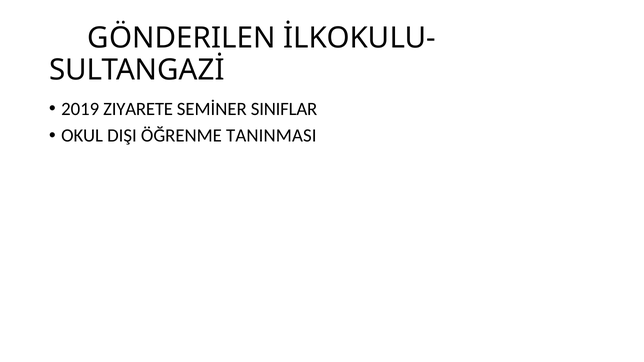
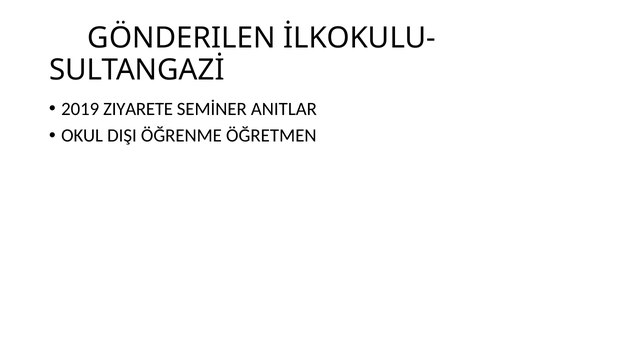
SINIFLAR: SINIFLAR -> ANITLAR
TANINMASI: TANINMASI -> ÖĞRETMEN
